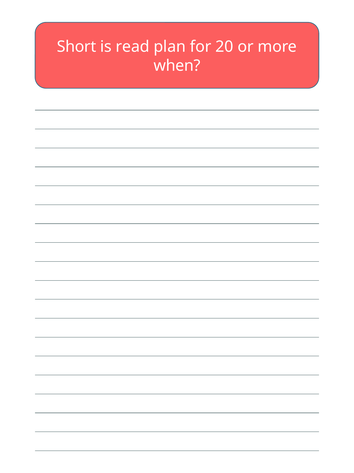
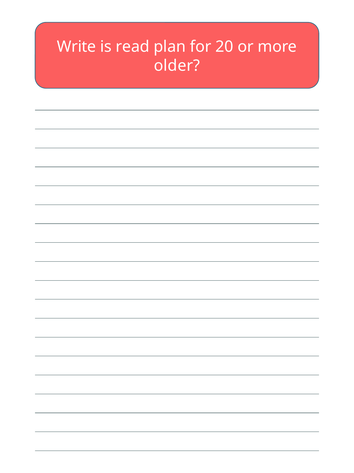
Short: Short -> Write
when: when -> older
